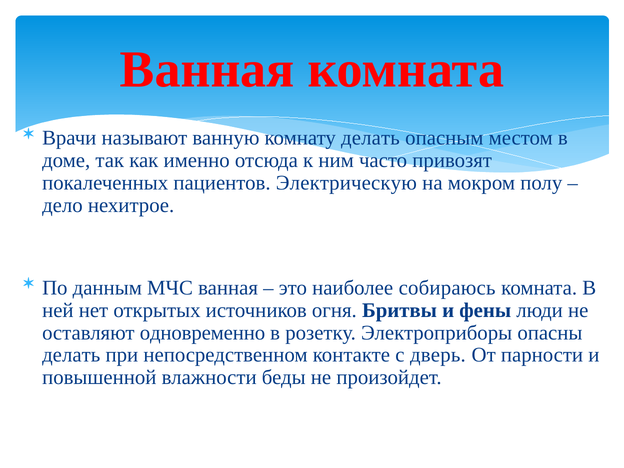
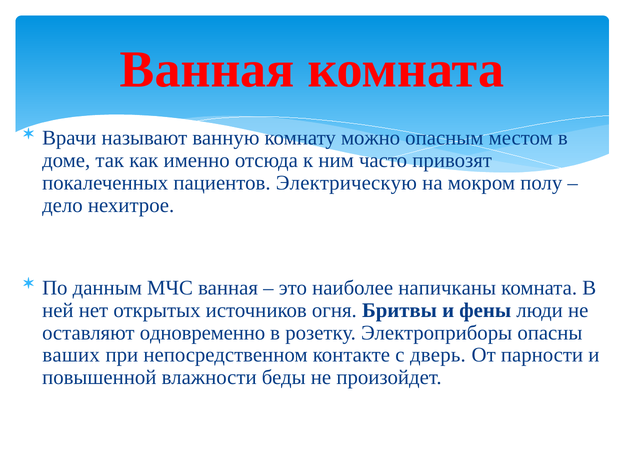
комнату делать: делать -> можно
собираюсь: собираюсь -> напичканы
делать at (71, 355): делать -> ваших
